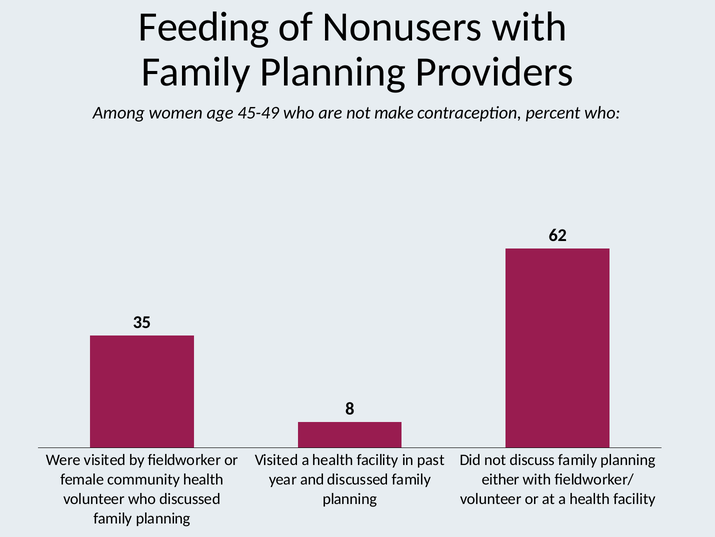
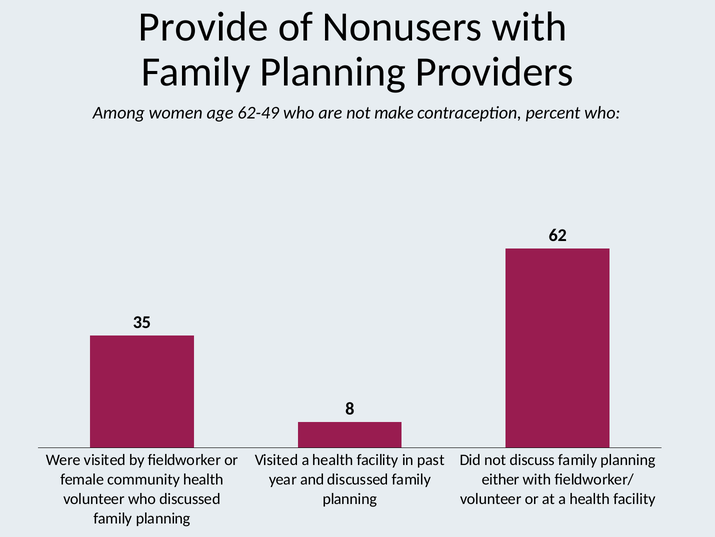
Feeding: Feeding -> Provide
45-49: 45-49 -> 62-49
